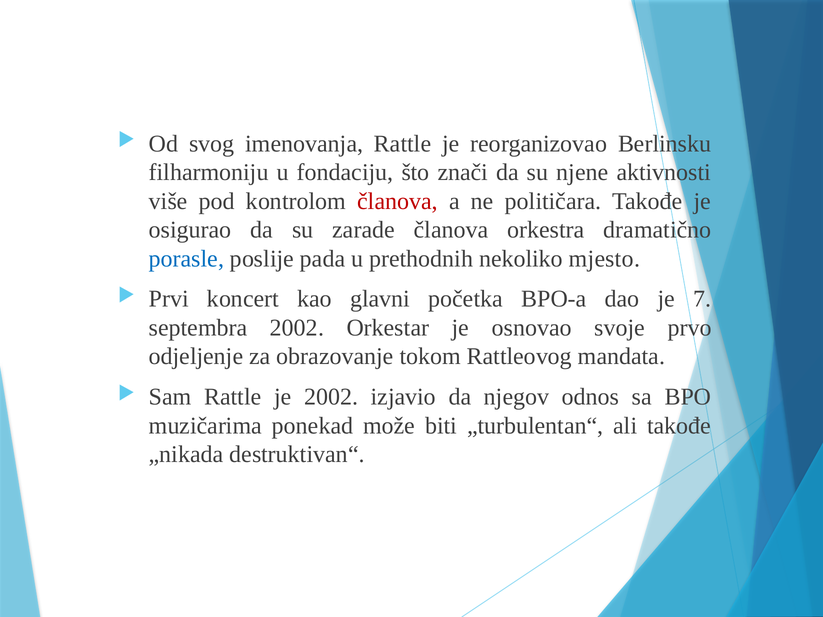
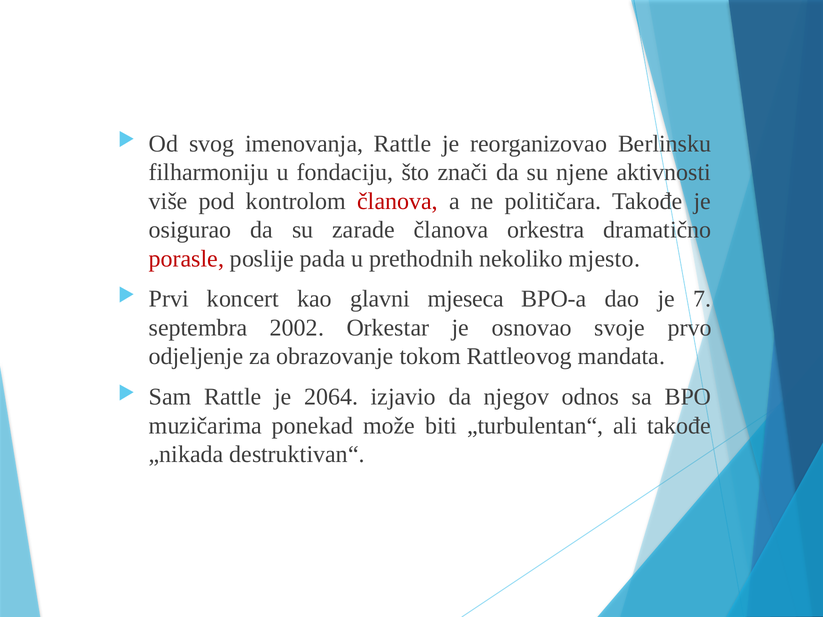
porasle colour: blue -> red
početka: početka -> mjeseca
je 2002: 2002 -> 2064
